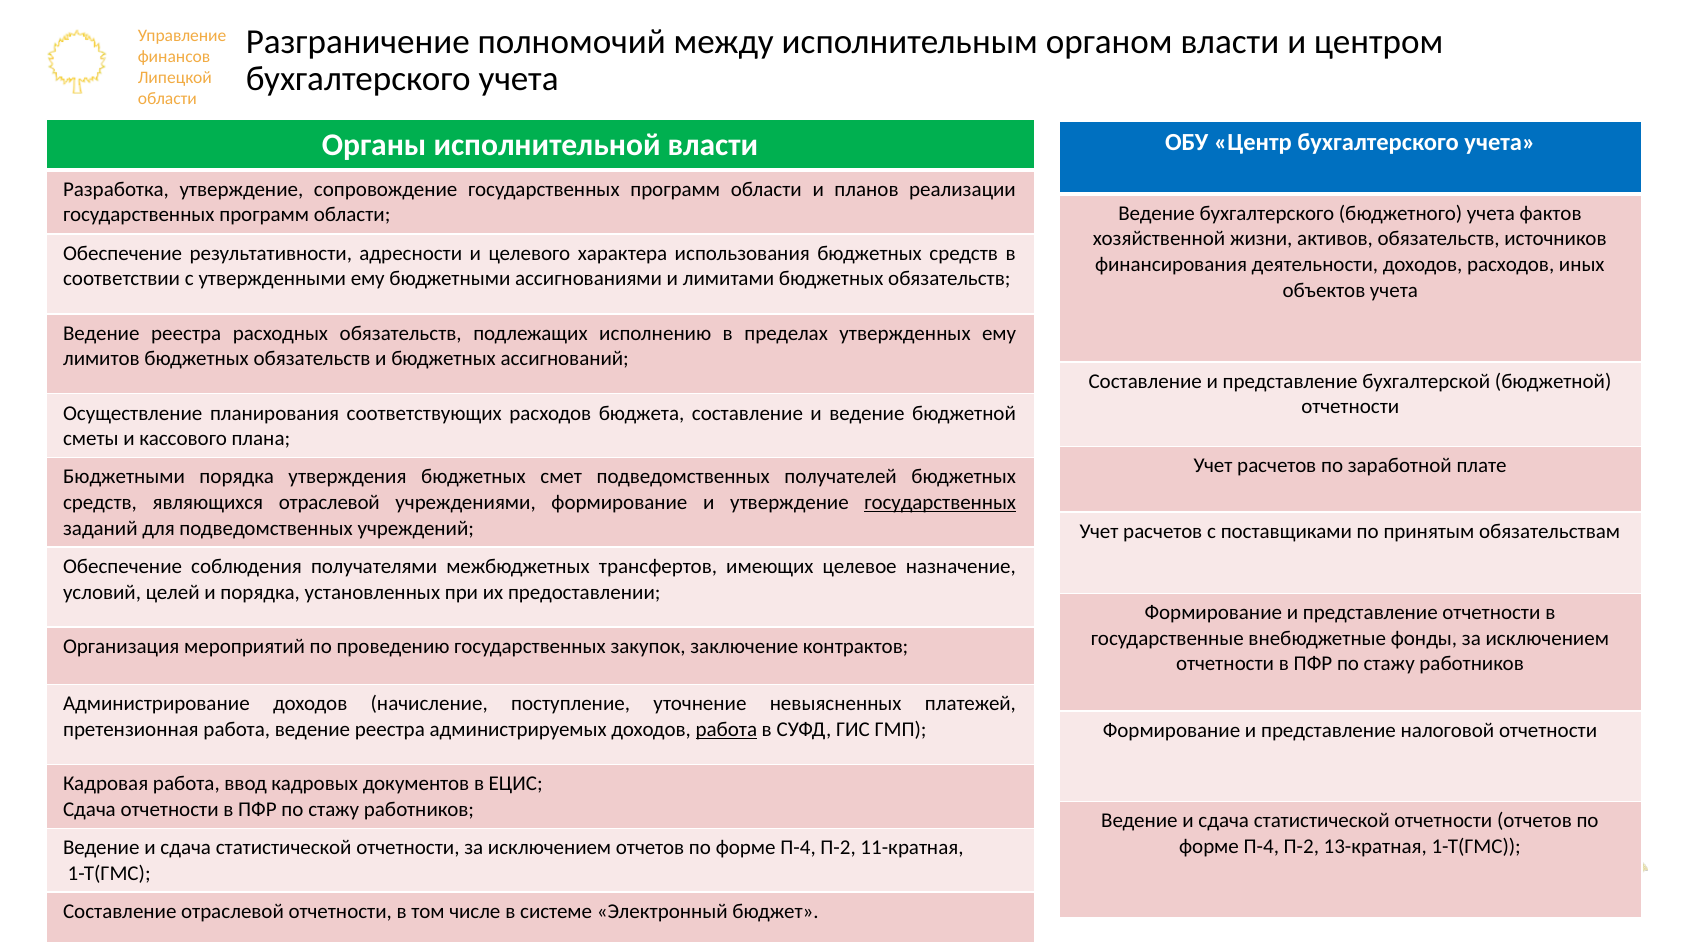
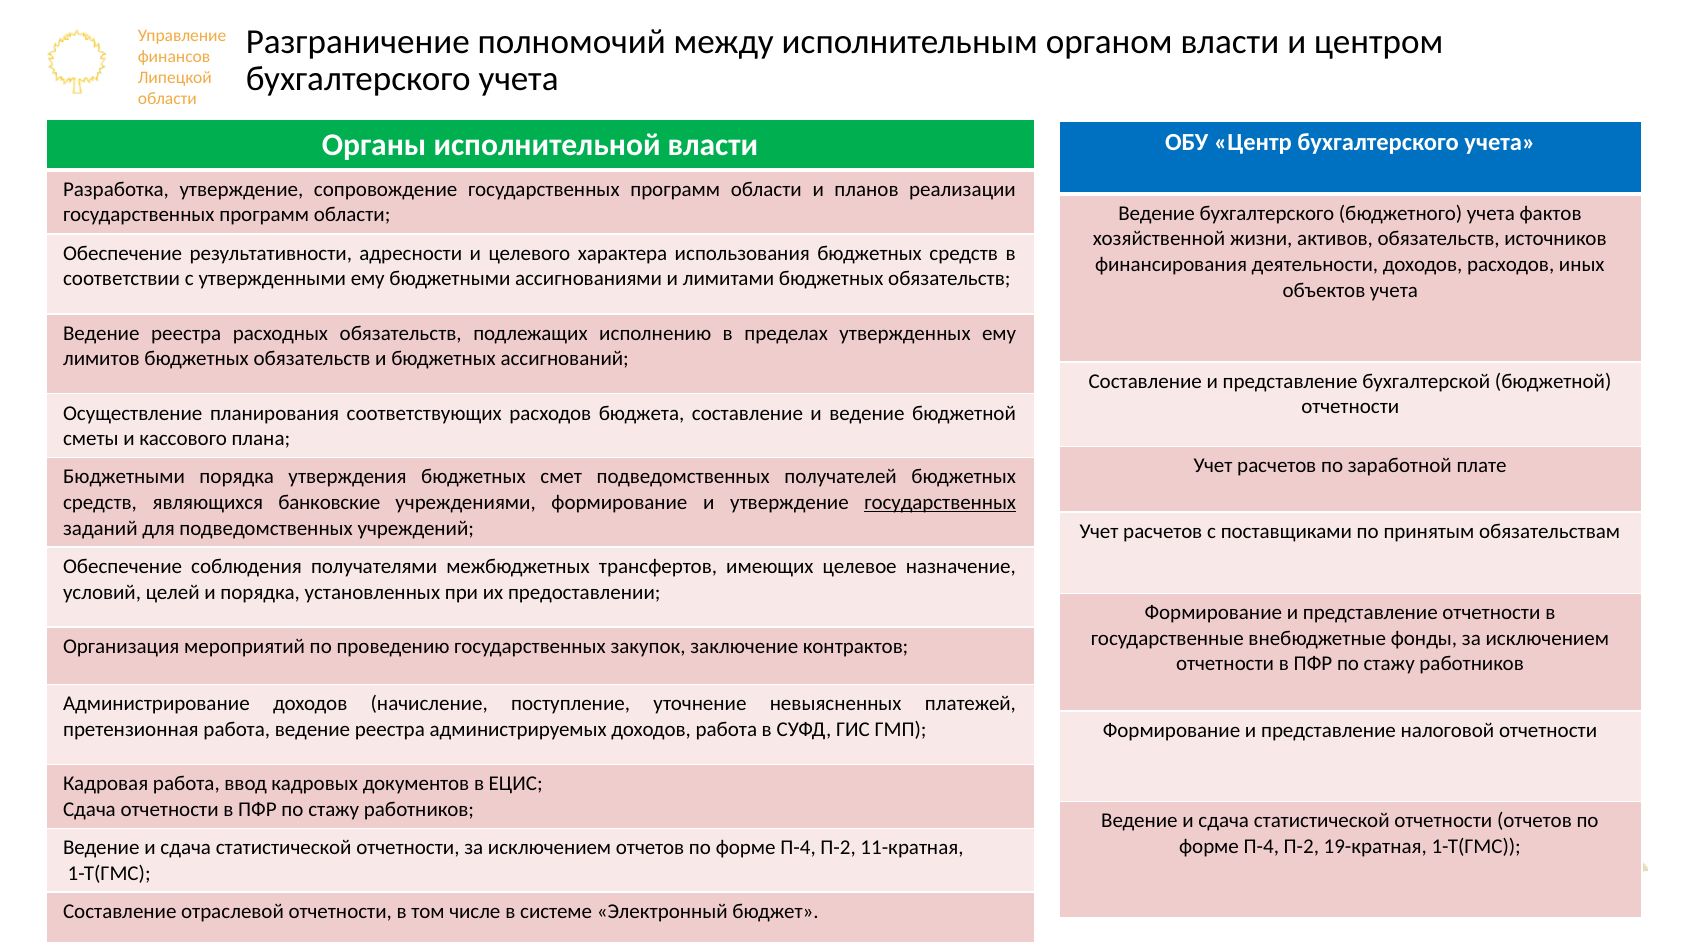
являющихся отраслевой: отраслевой -> банковские
работа at (726, 730) underline: present -> none
13-кратная: 13-кратная -> 19-кратная
